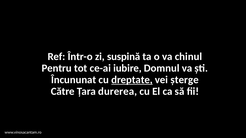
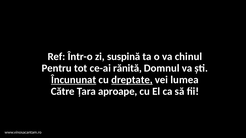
iubire: iubire -> rănită
Încununat underline: none -> present
șterge: șterge -> lumea
durerea: durerea -> aproape
